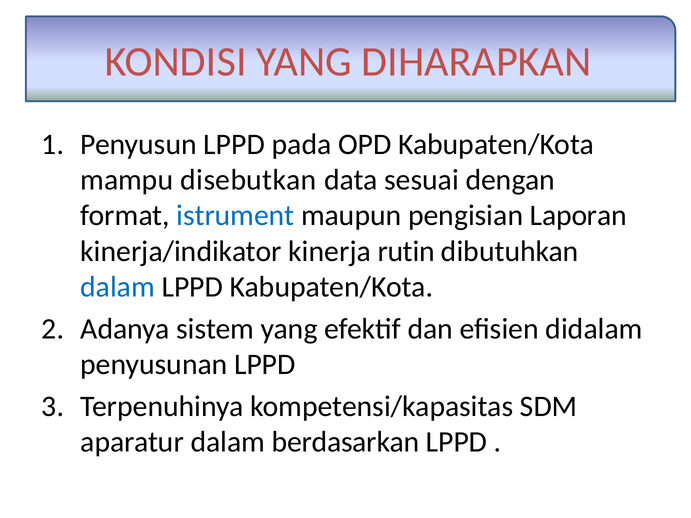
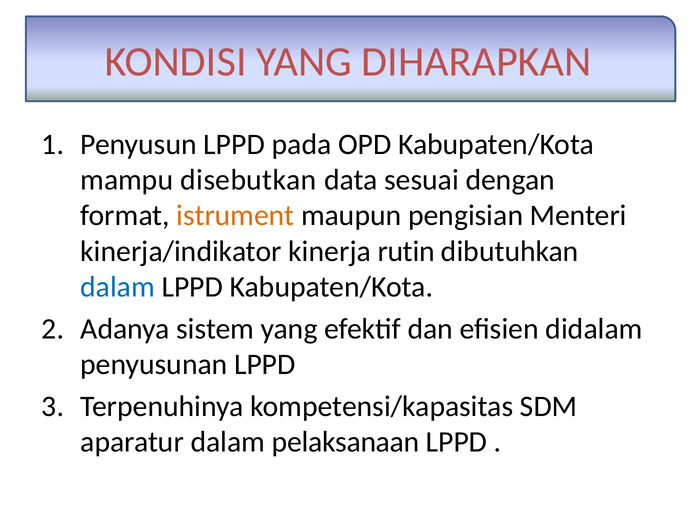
istrument colour: blue -> orange
Laporan: Laporan -> Menteri
berdasarkan: berdasarkan -> pelaksanaan
